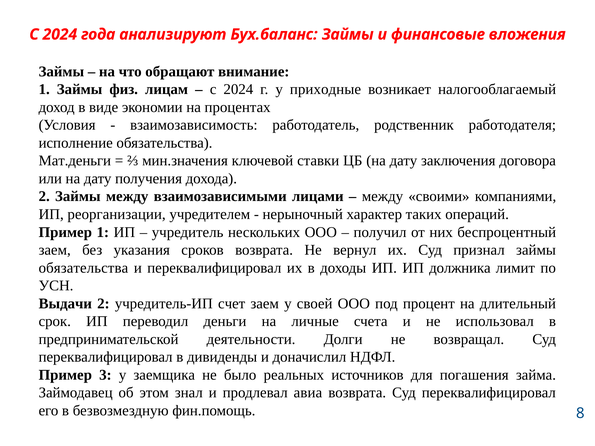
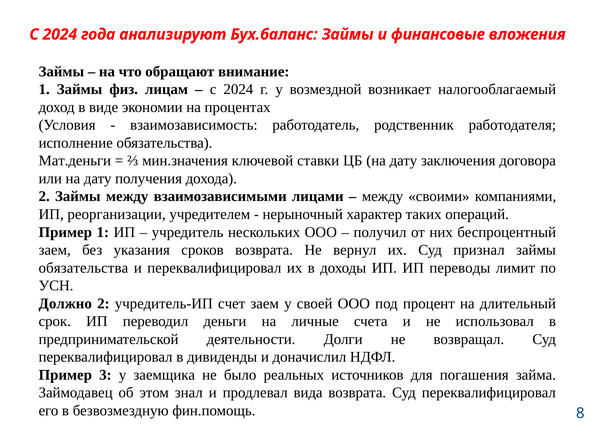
приходные: приходные -> возмездной
должника: должника -> переводы
Выдачи: Выдачи -> Должно
авиа: авиа -> вида
